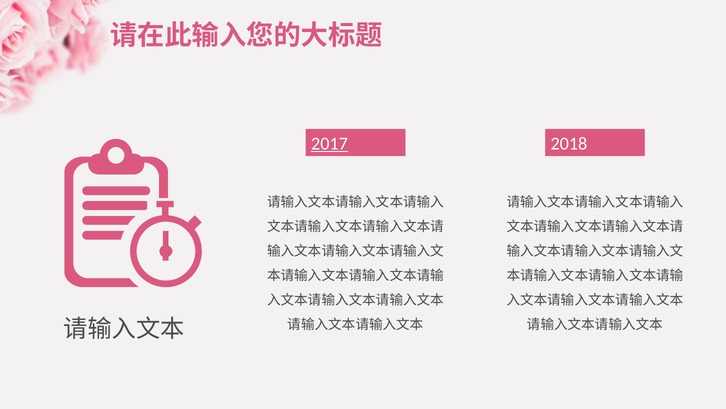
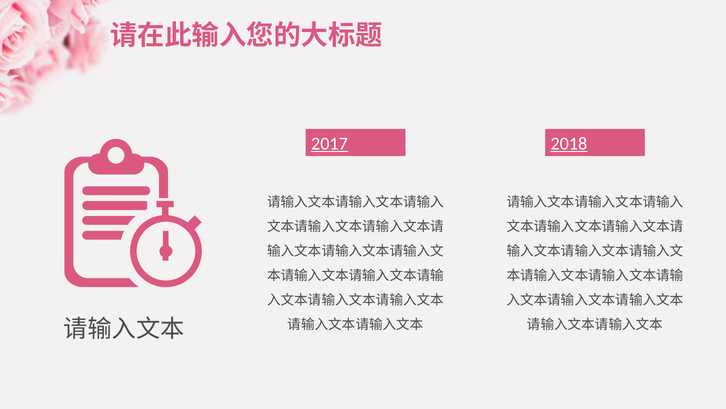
2018 underline: none -> present
